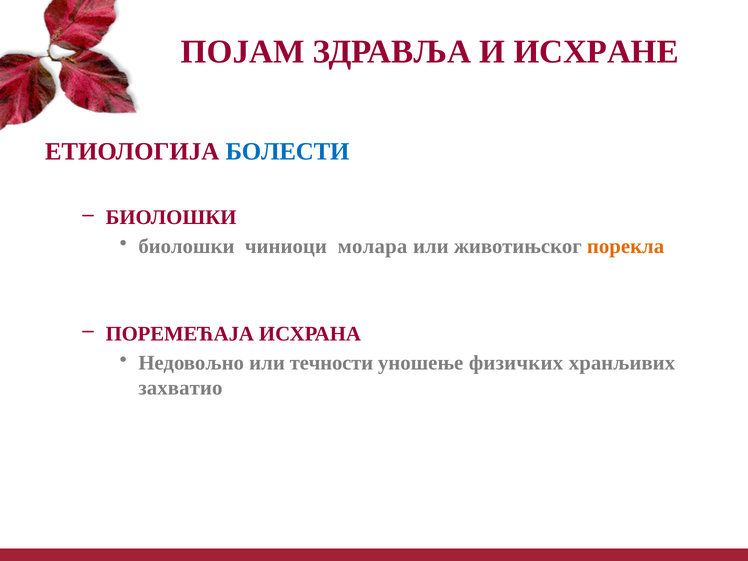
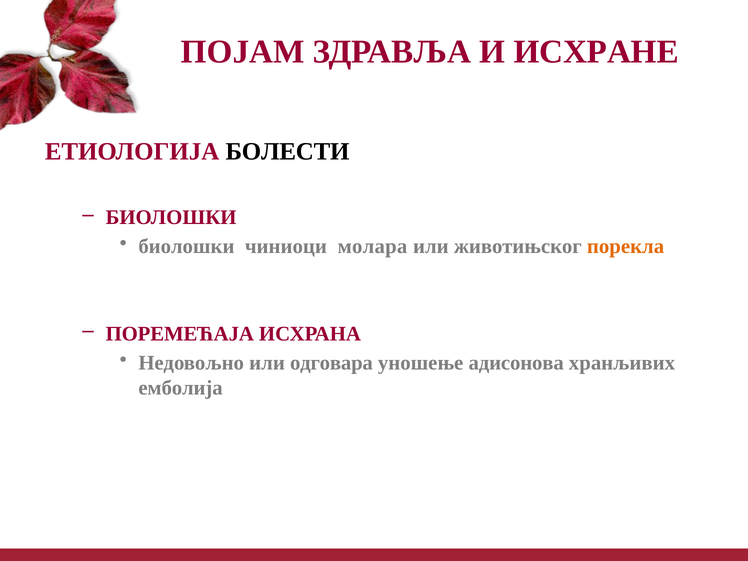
БОЛЕСТИ colour: blue -> black
течности: течности -> одговара
физичких: физичких -> адисонова
захватио: захватио -> емболија
